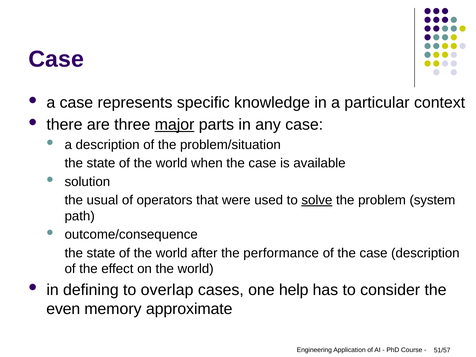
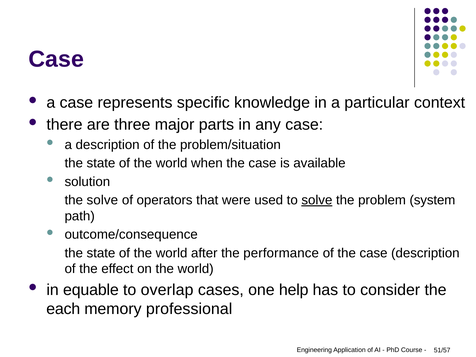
major underline: present -> none
the usual: usual -> solve
defining: defining -> equable
even: even -> each
approximate: approximate -> professional
